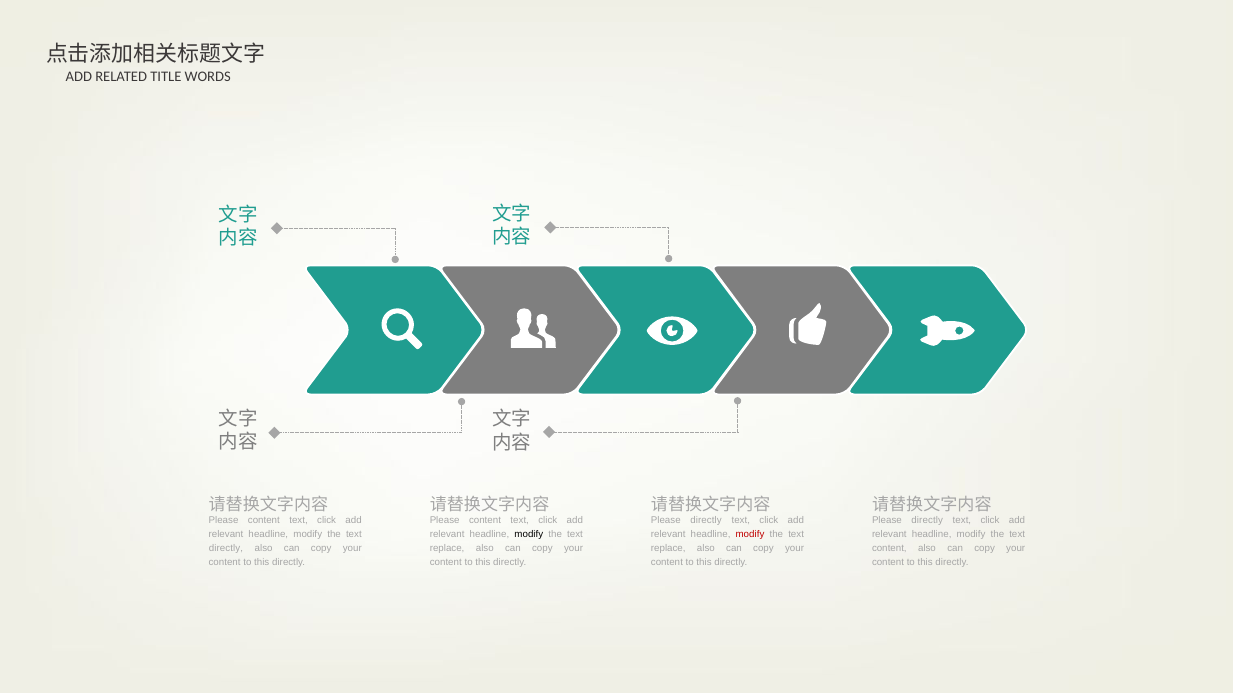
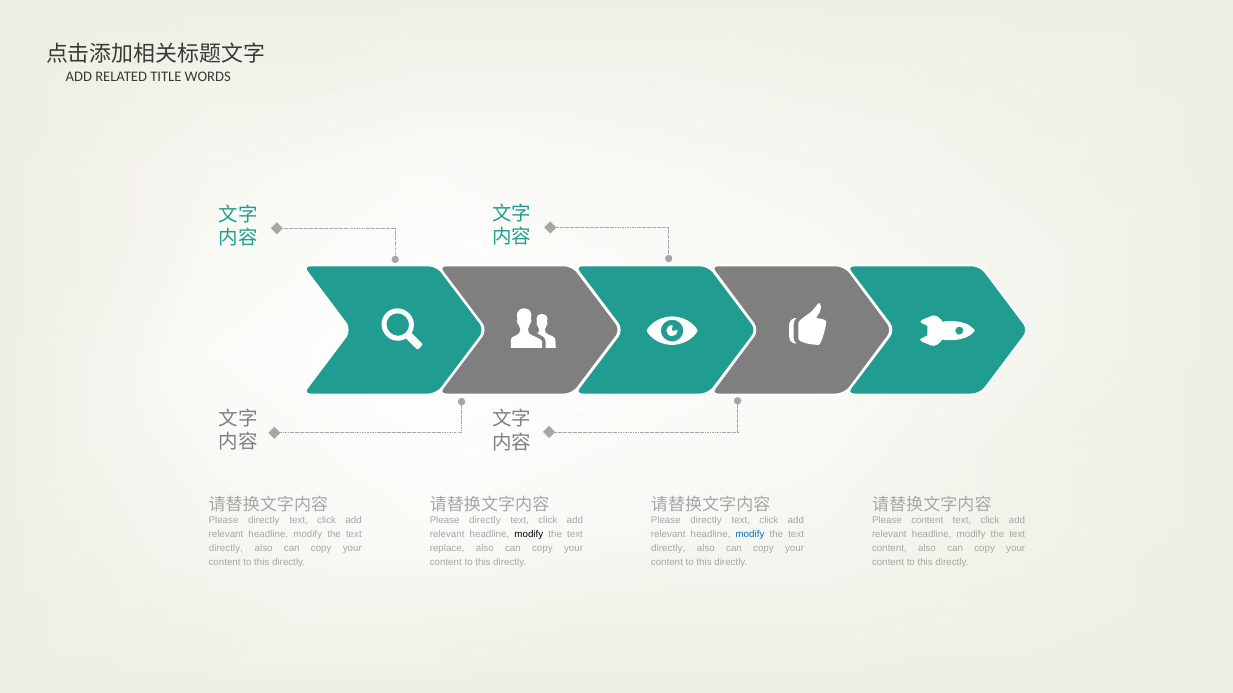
content at (264, 521): content -> directly
content at (485, 521): content -> directly
directly at (927, 521): directly -> content
modify at (750, 535) colour: red -> blue
replace at (668, 549): replace -> directly
